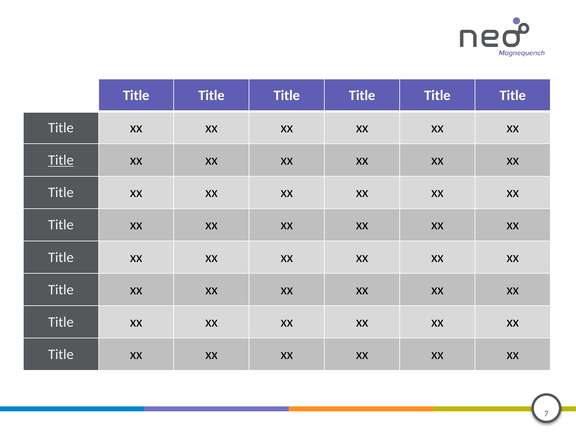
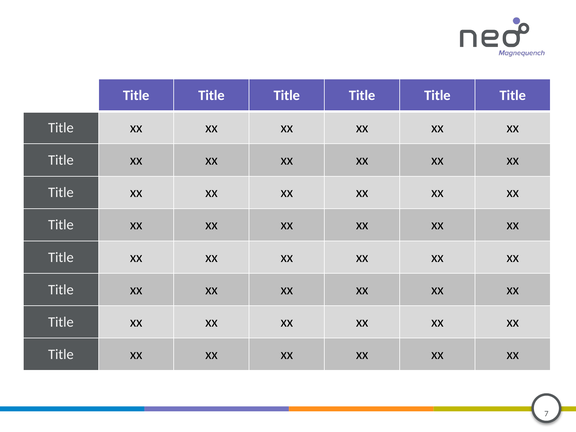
Title at (61, 160) underline: present -> none
